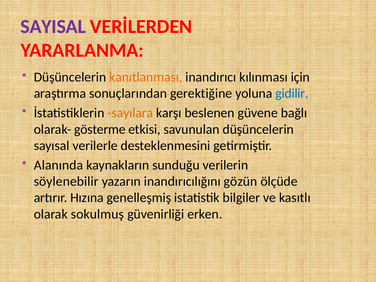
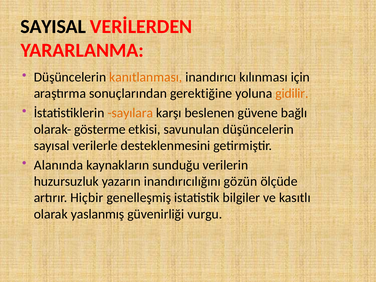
SAYISAL colour: purple -> black
gidilir colour: blue -> orange
söylenebilir: söylenebilir -> huzursuzluk
Hızına: Hızına -> Hiçbir
sokulmuş: sokulmuş -> yaslanmış
erken: erken -> vurgu
